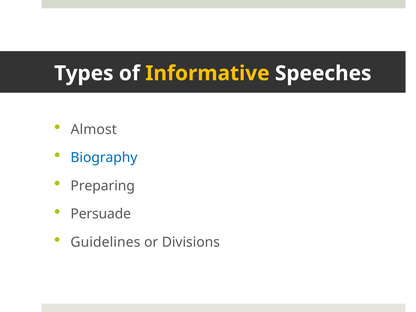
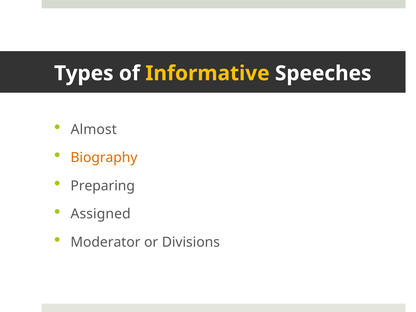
Biography colour: blue -> orange
Persuade: Persuade -> Assigned
Guidelines: Guidelines -> Moderator
